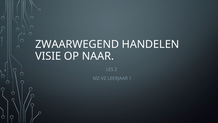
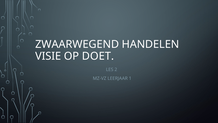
NAAR: NAAR -> DOET
